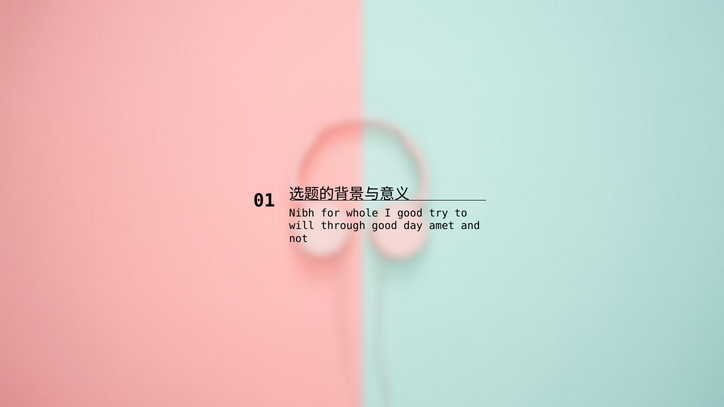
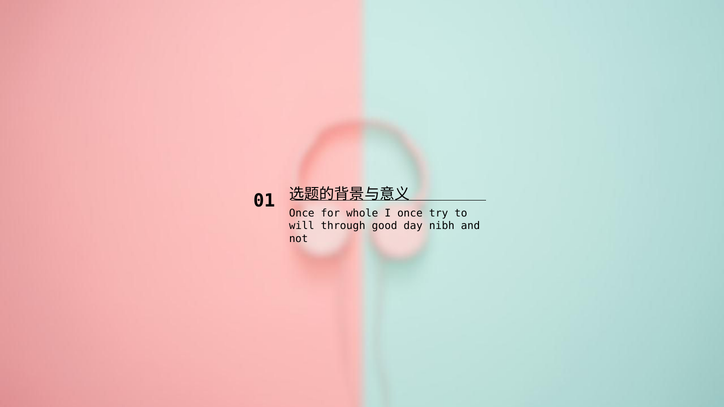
Nibh at (302, 213): Nibh -> Once
I good: good -> once
amet: amet -> nibh
